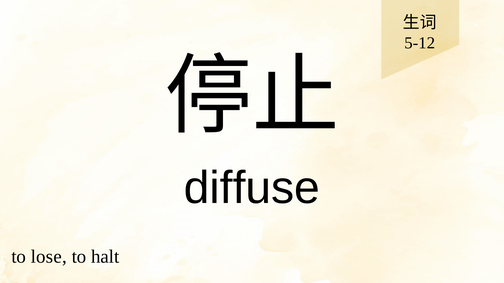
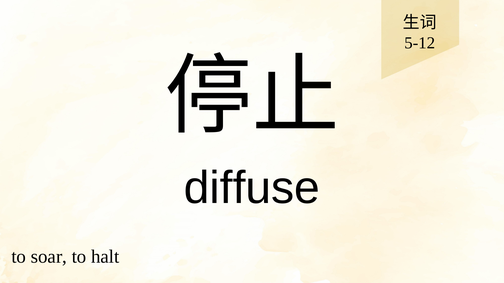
lose: lose -> soar
